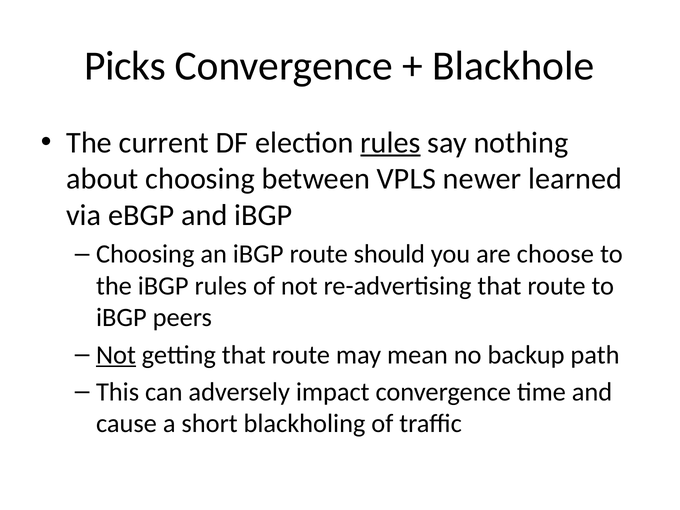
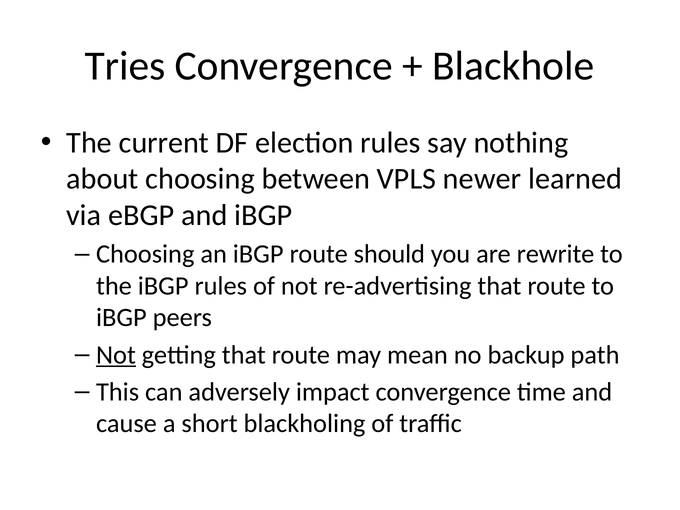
Picks: Picks -> Tries
rules at (390, 143) underline: present -> none
choose: choose -> rewrite
